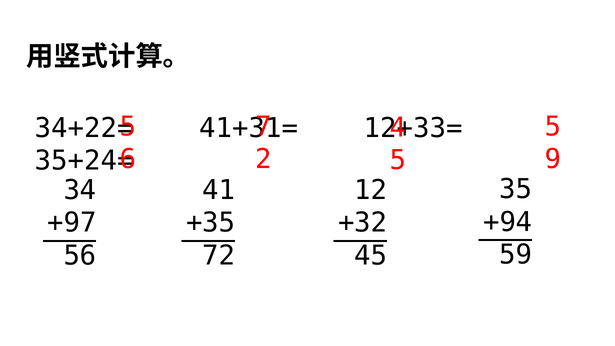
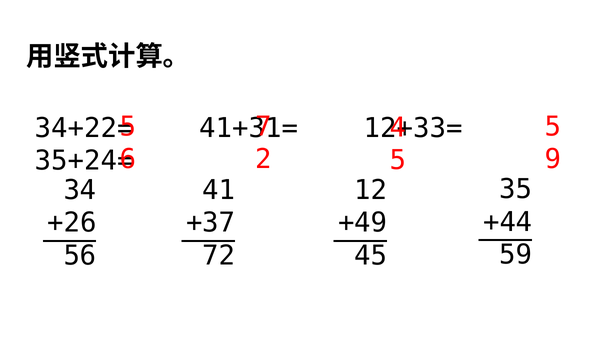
+94: +94 -> +44
+97: +97 -> +26
+35: +35 -> +37
+32: +32 -> +49
